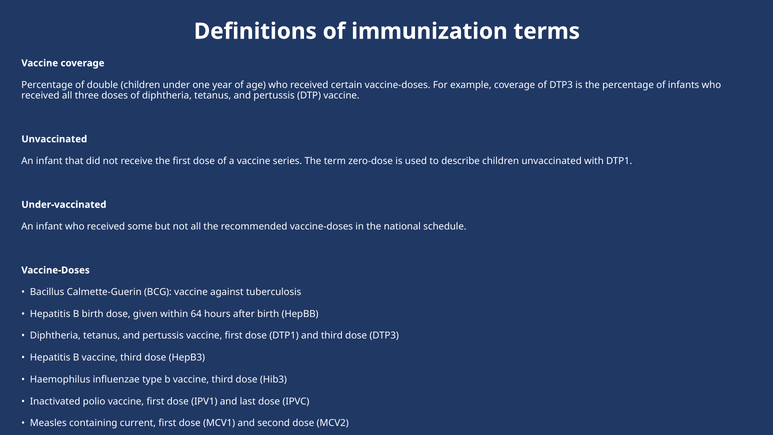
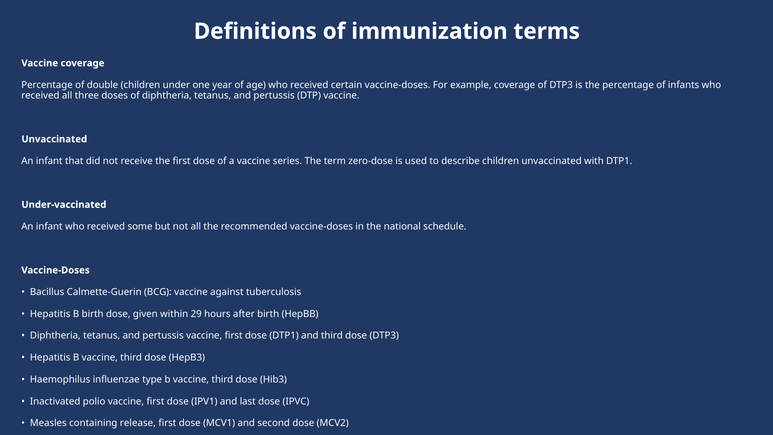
64: 64 -> 29
current: current -> release
